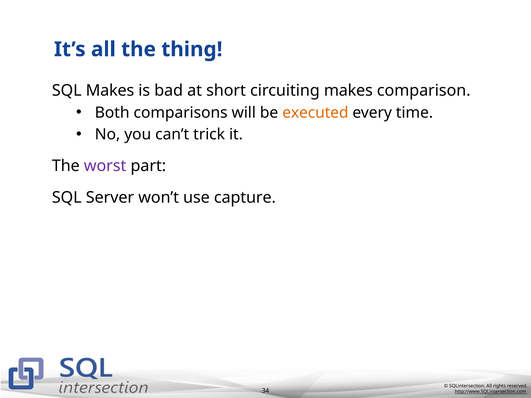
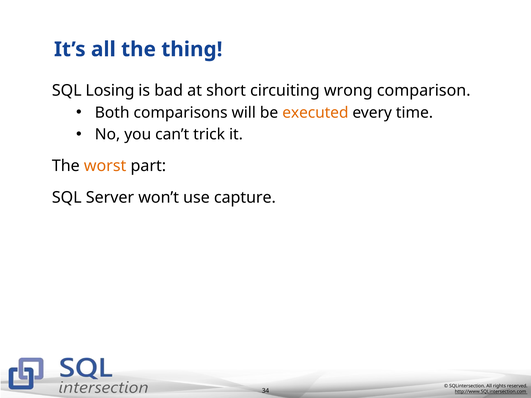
SQL Makes: Makes -> Losing
circuiting makes: makes -> wrong
worst colour: purple -> orange
